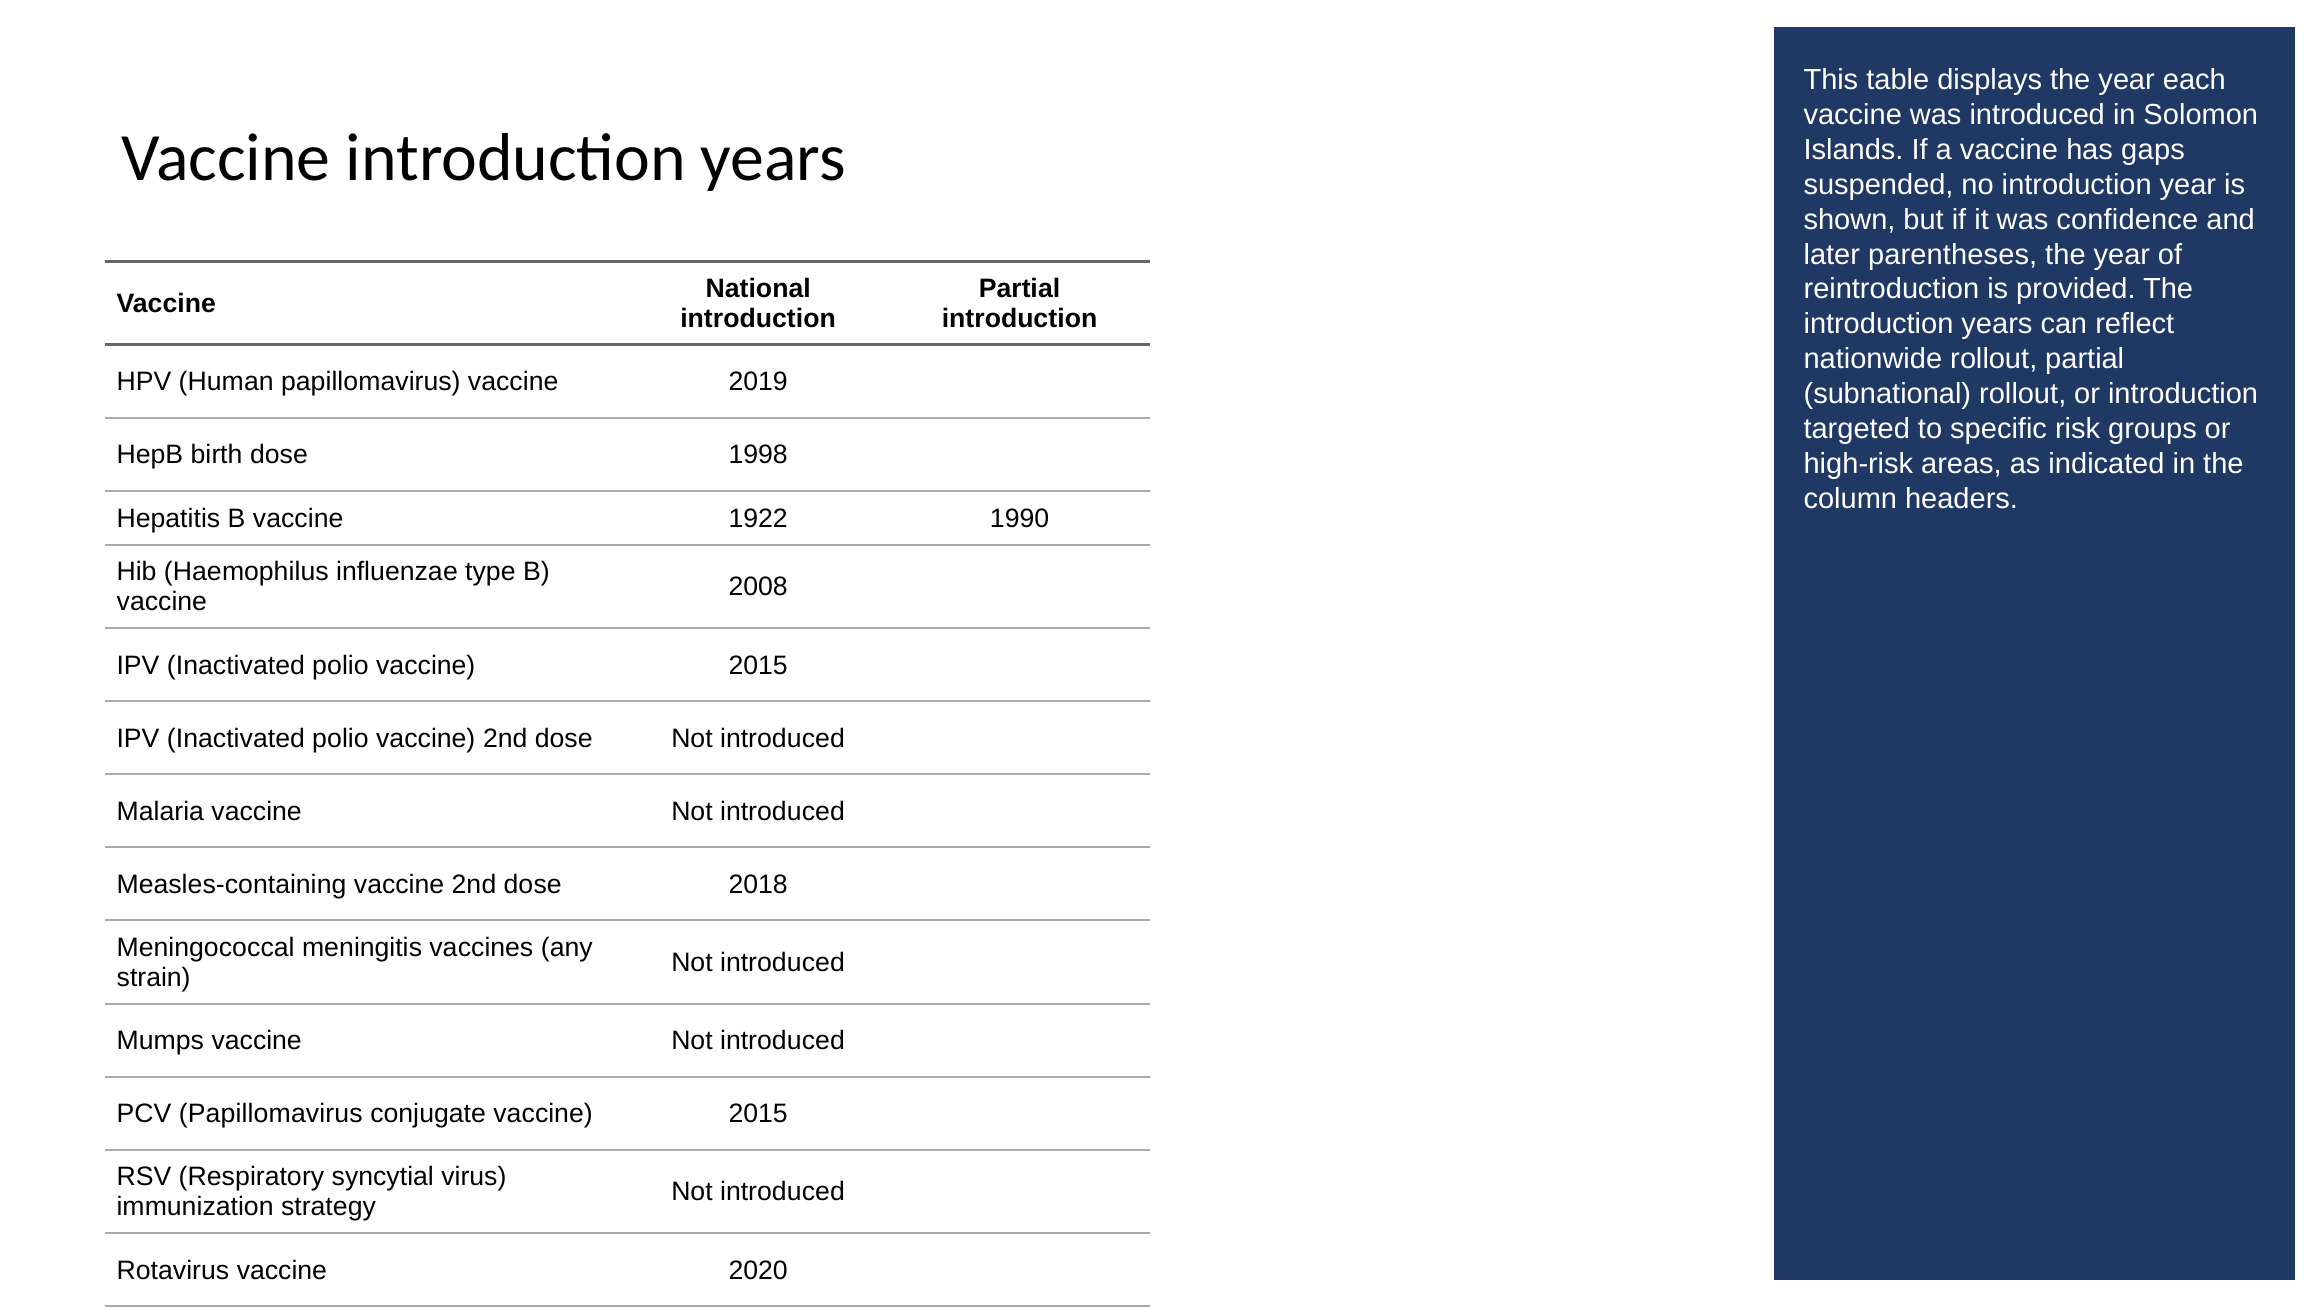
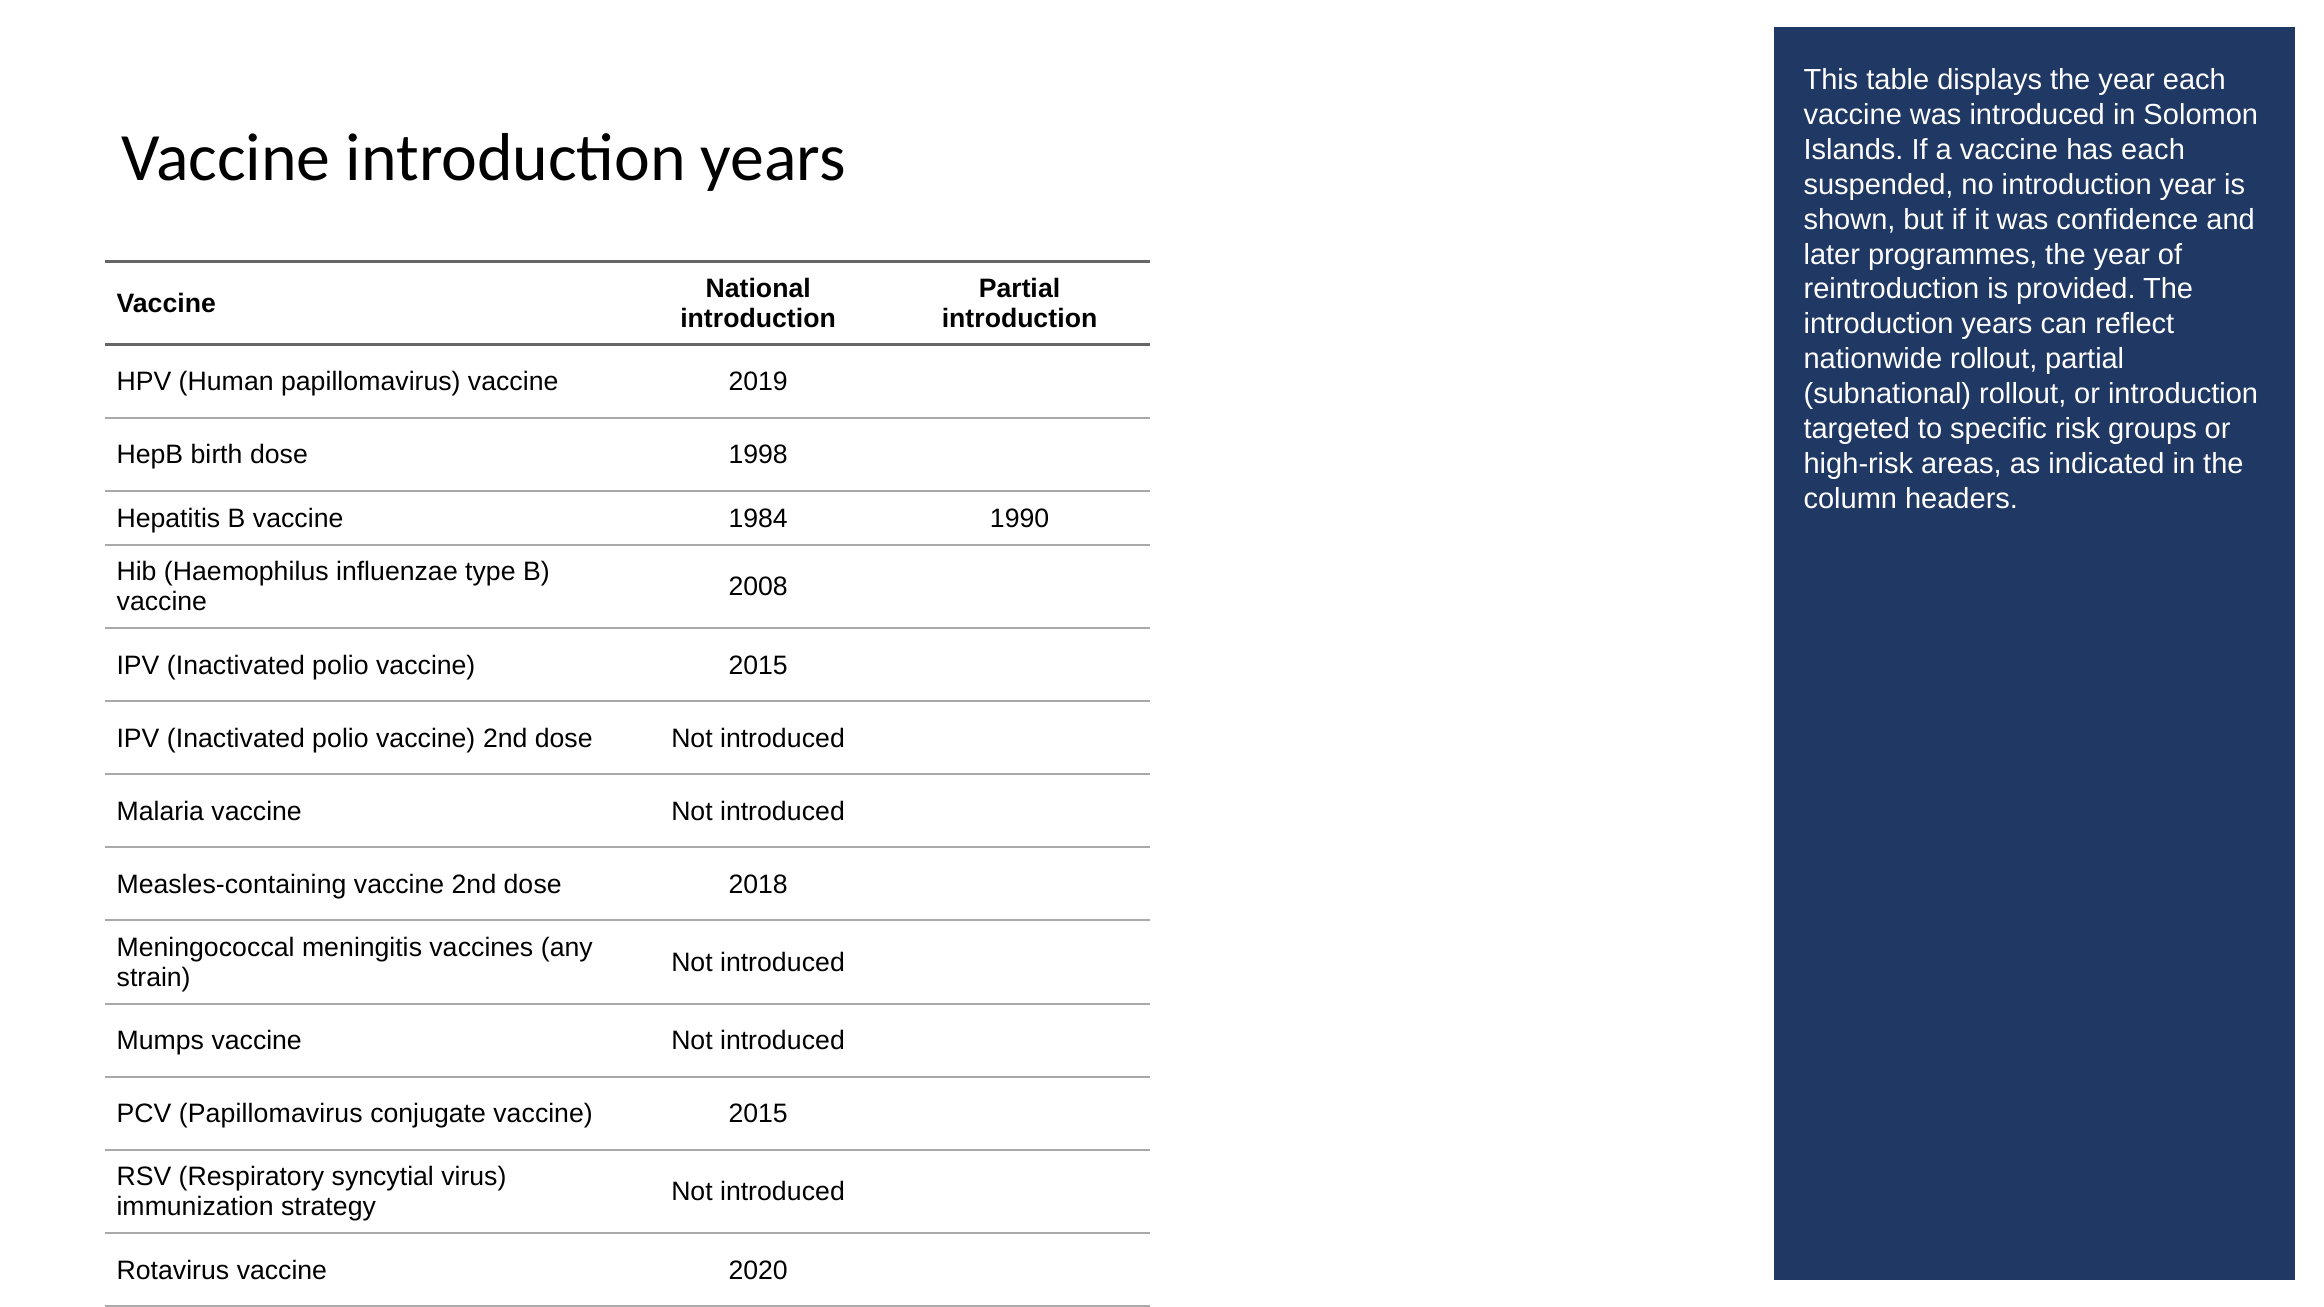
has gaps: gaps -> each
parentheses: parentheses -> programmes
1922: 1922 -> 1984
